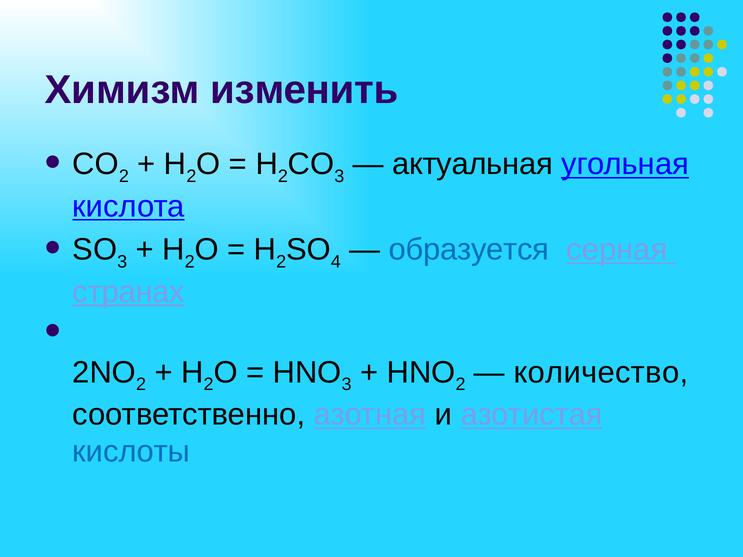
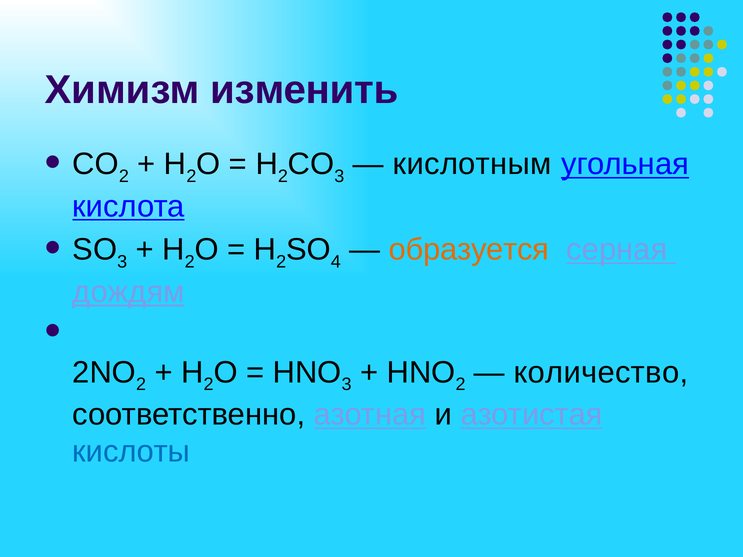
актуальная: актуальная -> кислотным
образуется colour: blue -> orange
странах: странах -> дождям
